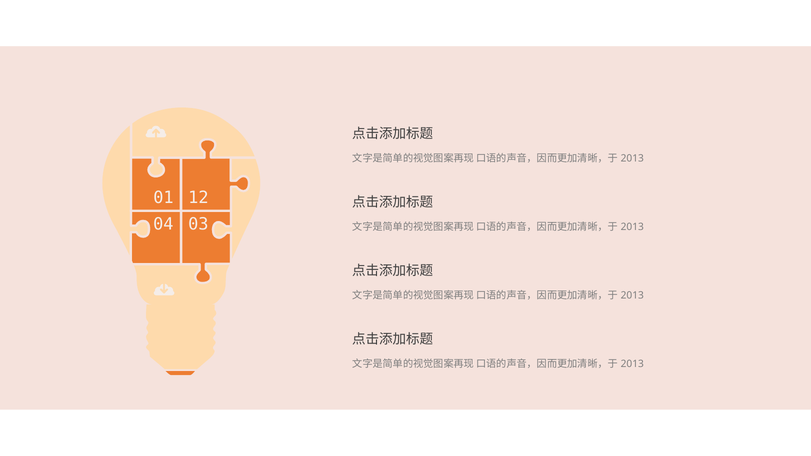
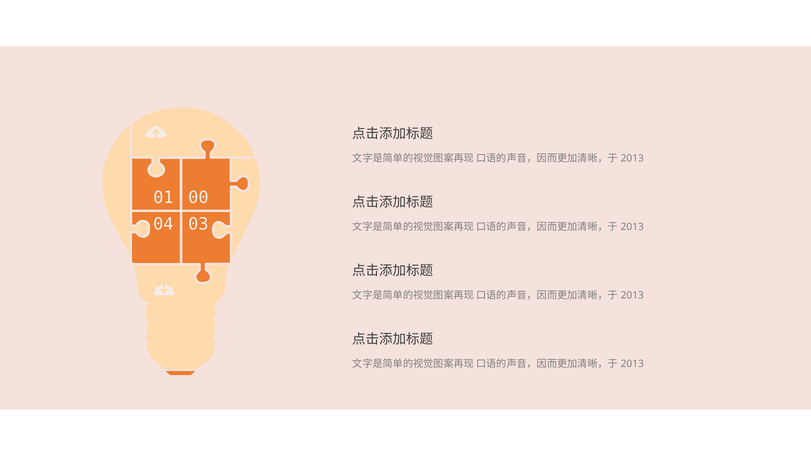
12: 12 -> 00
